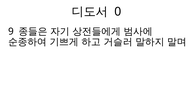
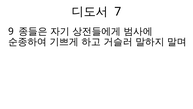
0: 0 -> 7
